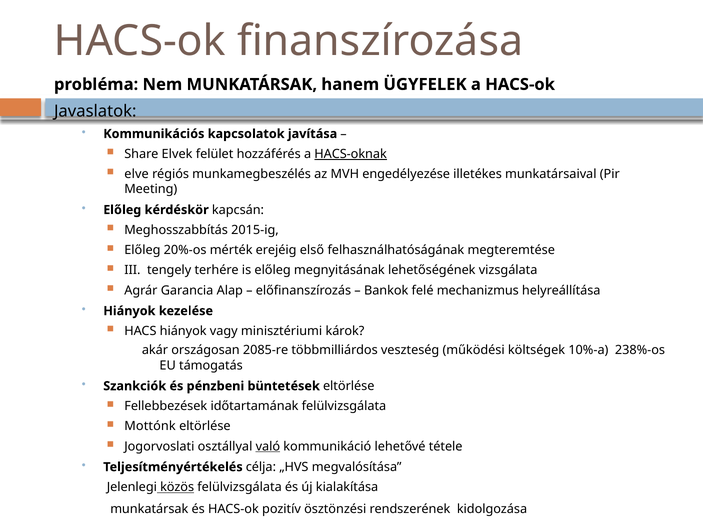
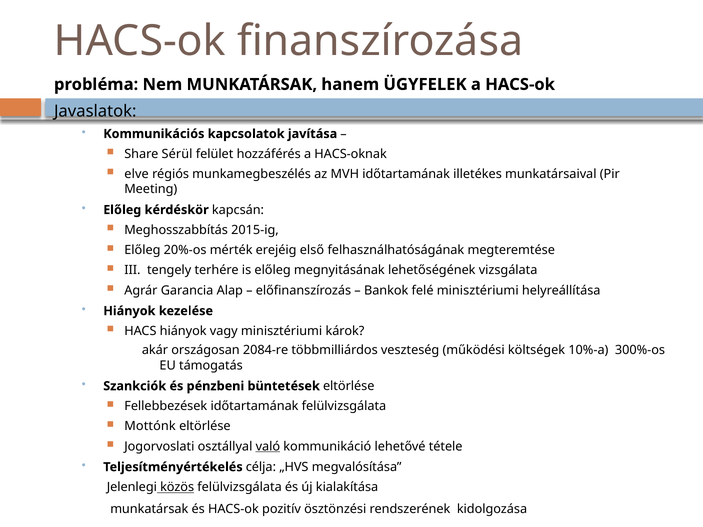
Elvek: Elvek -> Sérül
HACS-oknak underline: present -> none
MVH engedélyezése: engedélyezése -> időtartamának
felé mechanizmus: mechanizmus -> minisztériumi
2085-re: 2085-re -> 2084-re
238%-os: 238%-os -> 300%-os
